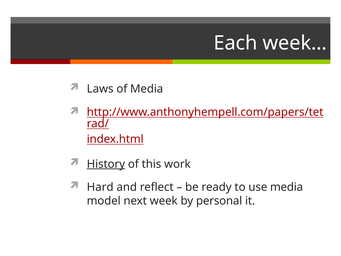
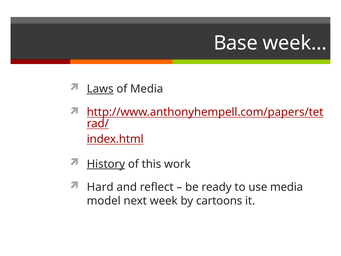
Each: Each -> Base
Laws underline: none -> present
personal: personal -> cartoons
